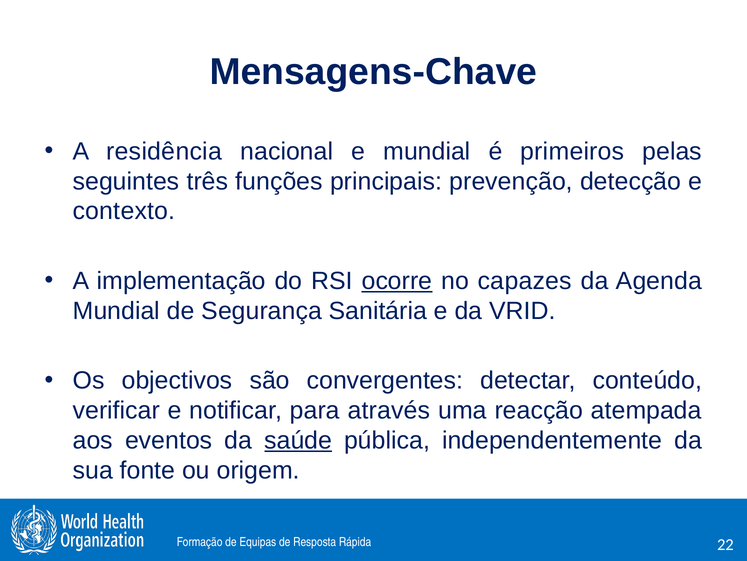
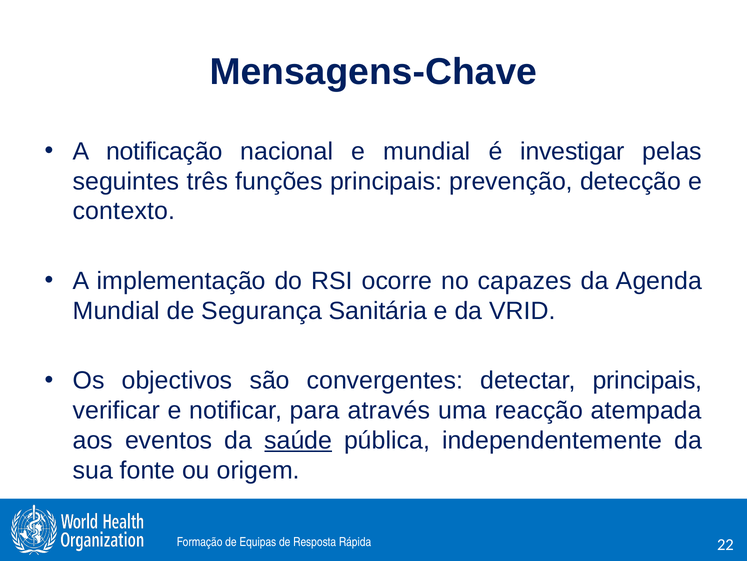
residência: residência -> notificação
primeiros: primeiros -> investigar
ocorre underline: present -> none
detectar conteúdo: conteúdo -> principais
